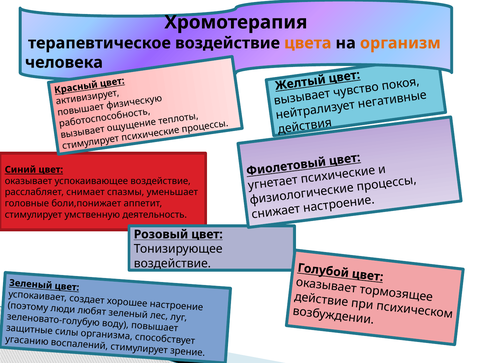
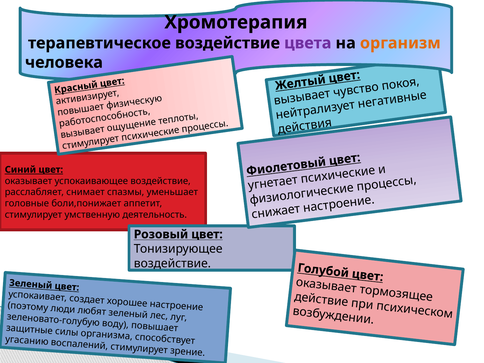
цвета colour: orange -> purple
